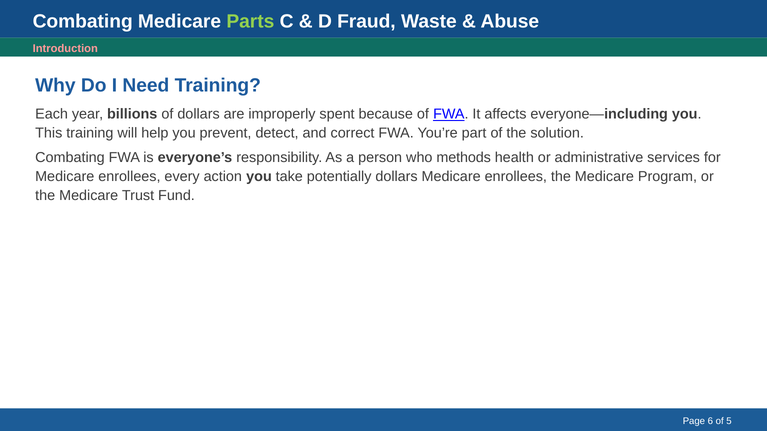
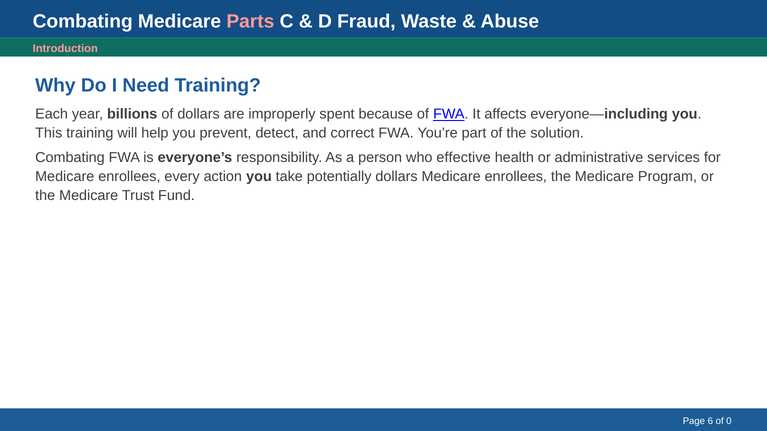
Parts colour: light green -> pink
methods: methods -> effective
5: 5 -> 0
